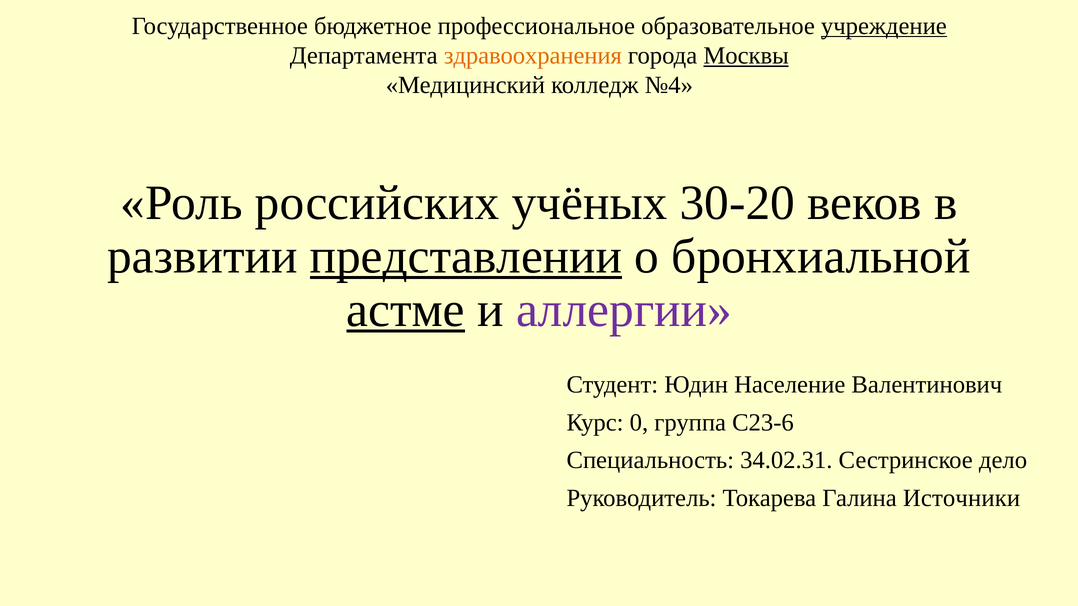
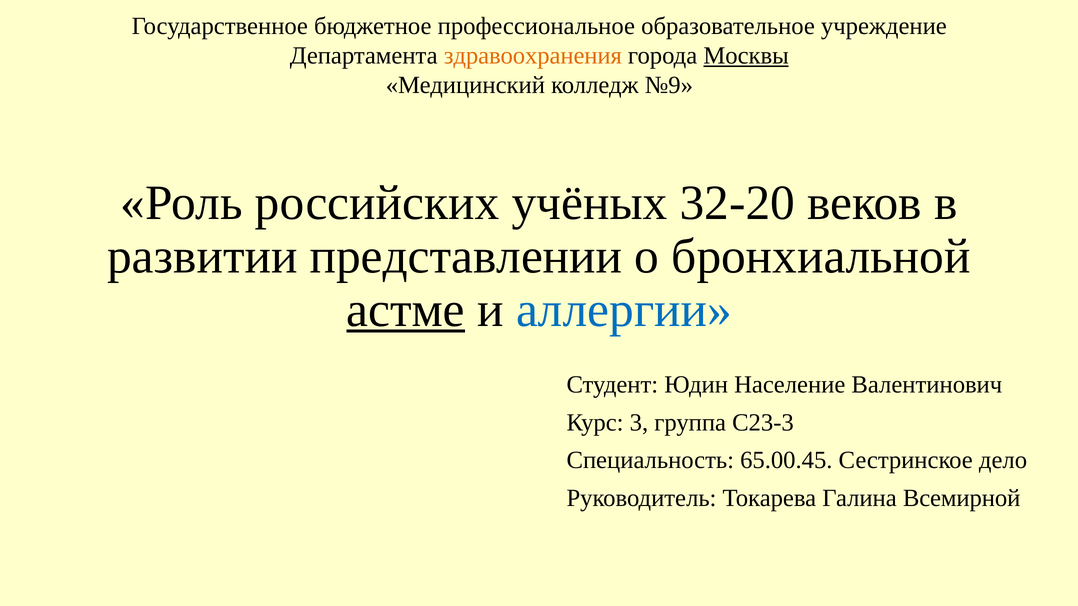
учреждение underline: present -> none
№4: №4 -> №9
30-20: 30-20 -> 32-20
представлении underline: present -> none
аллергии colour: purple -> blue
0: 0 -> 3
С23-6: С23-6 -> С23-3
34.02.31: 34.02.31 -> 65.00.45
Источники: Источники -> Всемирной
